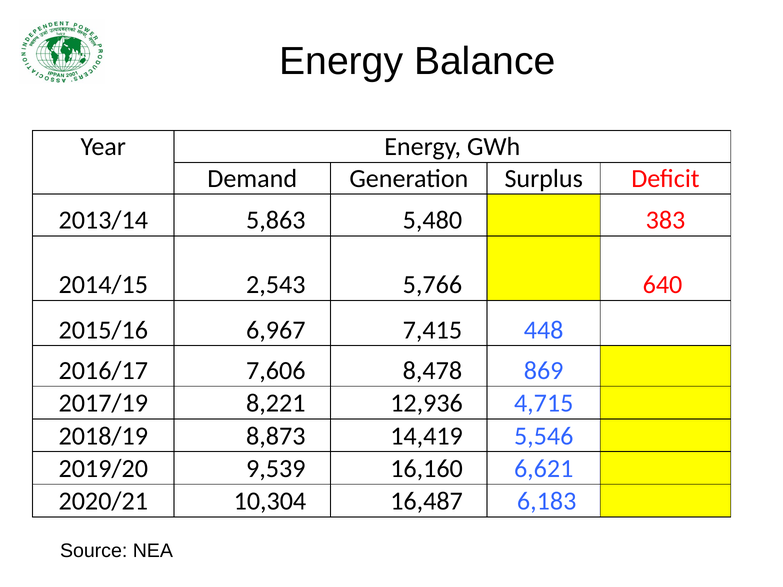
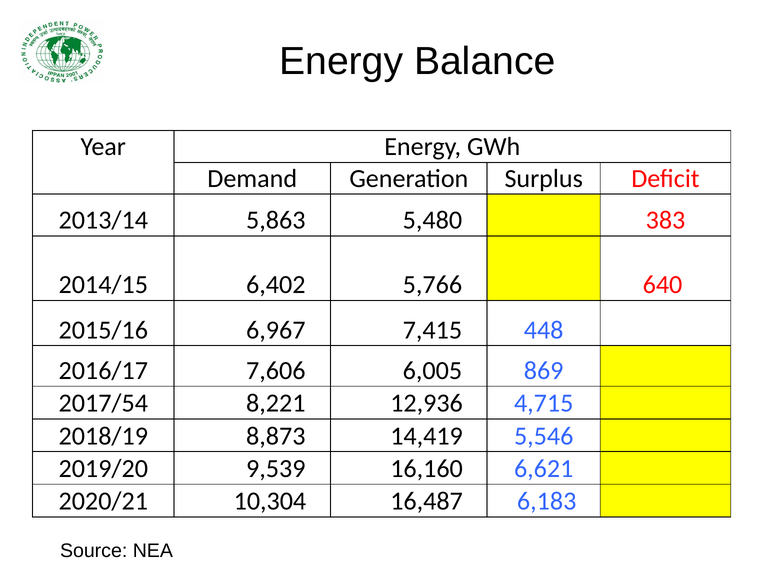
2,543: 2,543 -> 6,402
8,478: 8,478 -> 6,005
2017/19: 2017/19 -> 2017/54
